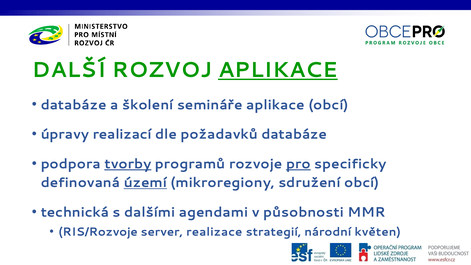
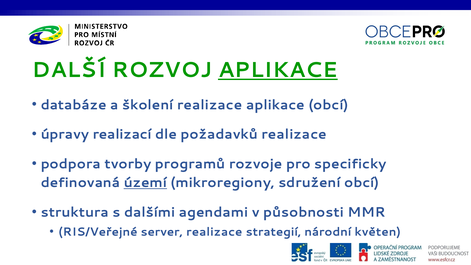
školení semináře: semináře -> realizace
požadavků databáze: databáze -> realizace
tvorby underline: present -> none
pro underline: present -> none
technická: technická -> struktura
RIS/Rozvoje: RIS/Rozvoje -> RIS/Veřejné
